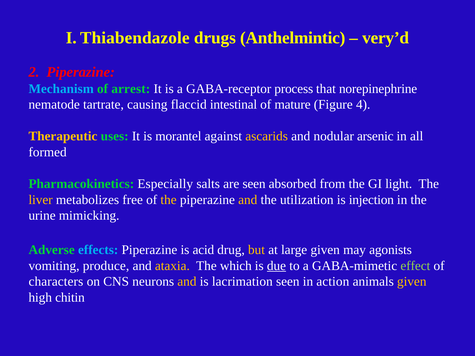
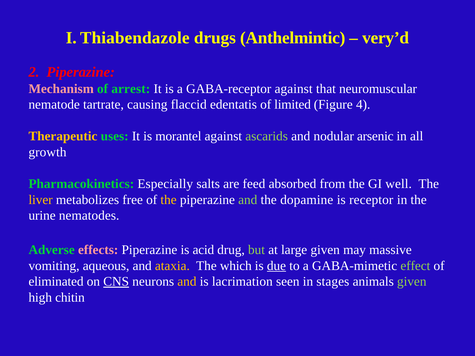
Mechanism colour: light blue -> pink
GABA-receptor process: process -> against
norepinephrine: norepinephrine -> neuromuscular
intestinal: intestinal -> edentatis
mature: mature -> limited
ascarids colour: yellow -> light green
formed: formed -> growth
are seen: seen -> feed
light: light -> well
and at (248, 200) colour: yellow -> light green
utilization: utilization -> dopamine
injection: injection -> receptor
mimicking: mimicking -> nematodes
effects colour: light blue -> pink
but colour: yellow -> light green
agonists: agonists -> massive
produce: produce -> aqueous
characters: characters -> eliminated
CNS underline: none -> present
action: action -> stages
given at (412, 282) colour: yellow -> light green
